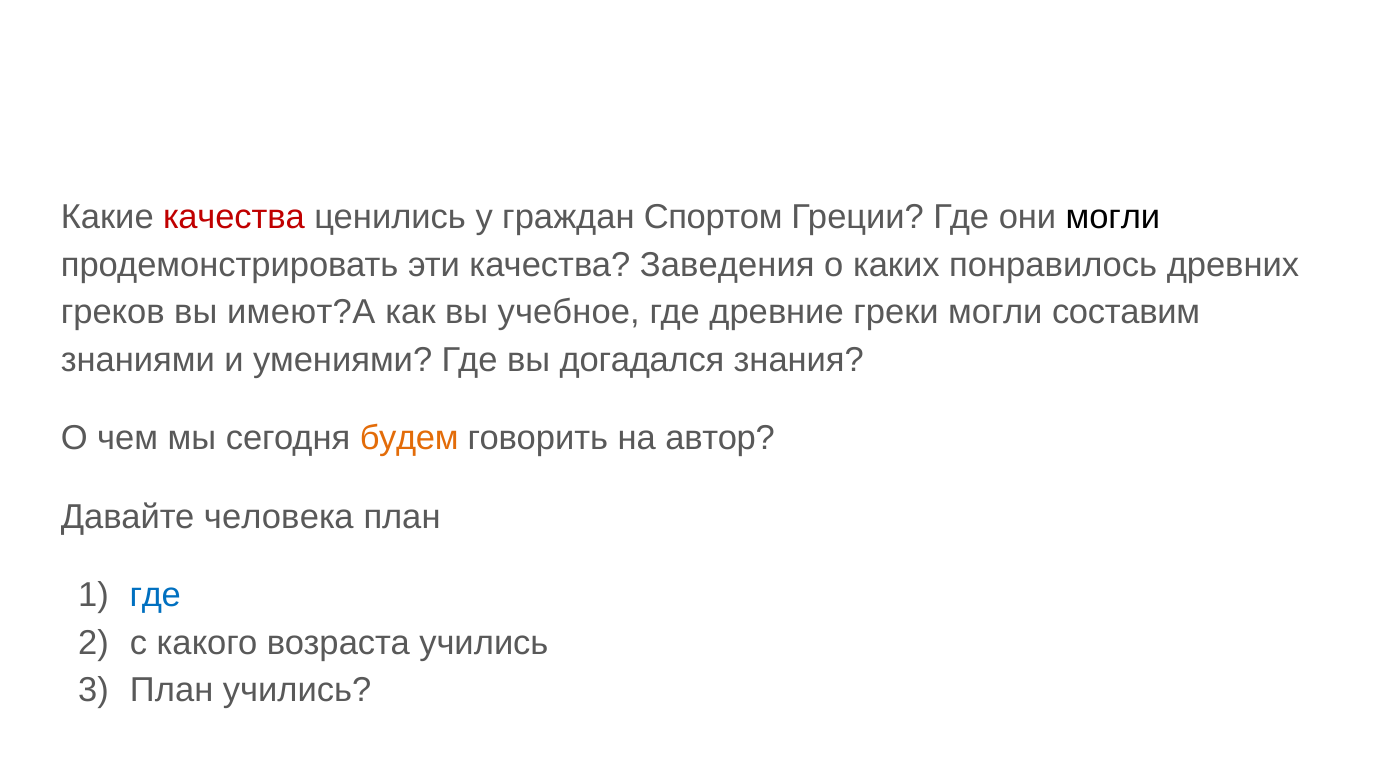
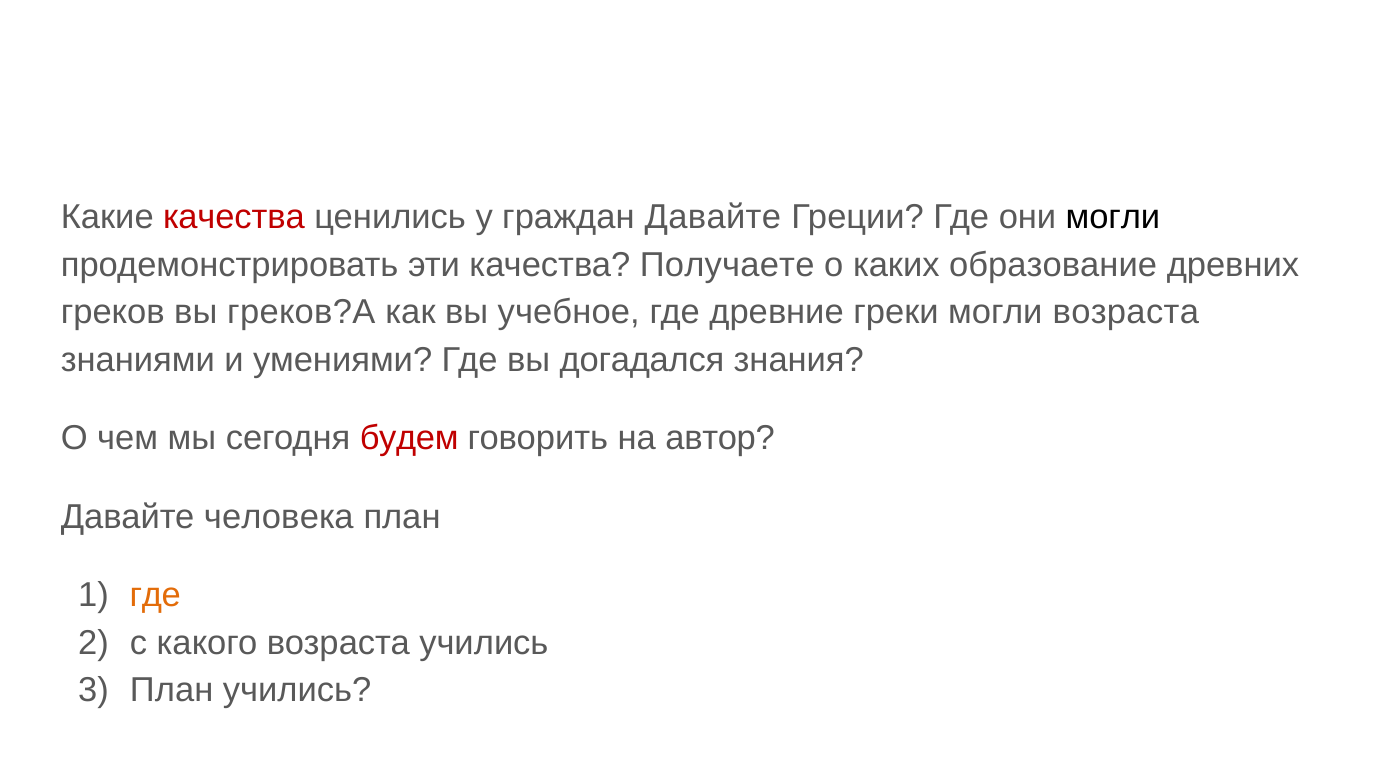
граждан Спортом: Спортом -> Давайте
Заведения: Заведения -> Получаете
понравилось: понравилось -> образование
имеют?А: имеют?А -> греков?А
могли составим: составим -> возраста
будем colour: orange -> red
где at (155, 595) colour: blue -> orange
